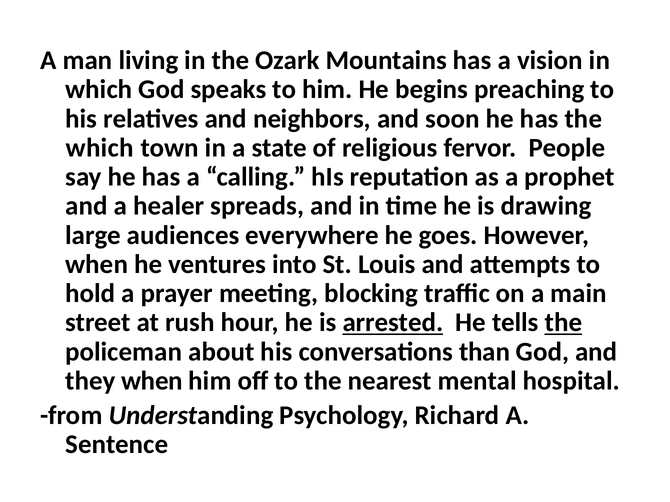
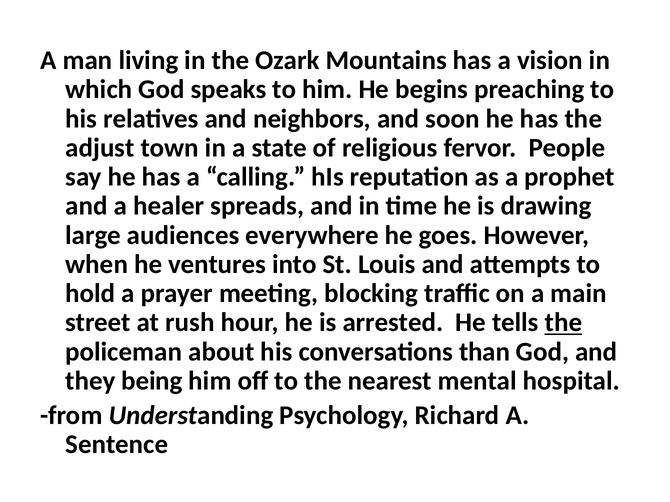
which at (100, 148): which -> adjust
arrested underline: present -> none
they when: when -> being
